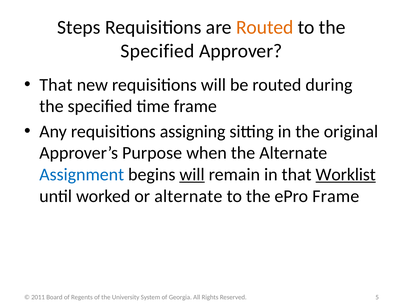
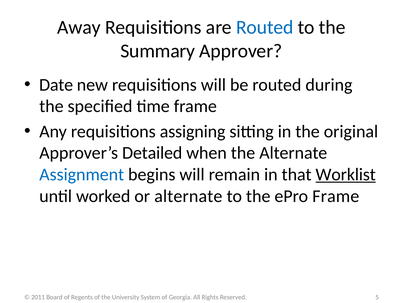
Steps: Steps -> Away
Routed at (265, 27) colour: orange -> blue
Specified at (158, 51): Specified -> Summary
That at (56, 85): That -> Date
Purpose: Purpose -> Detailed
will at (192, 174) underline: present -> none
